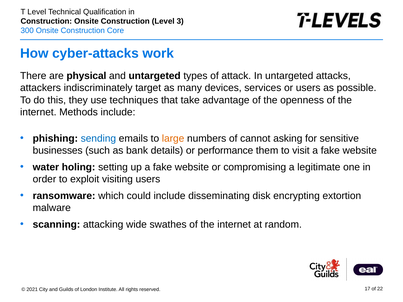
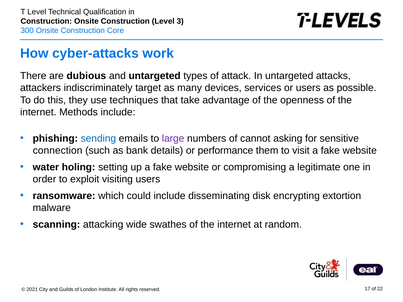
physical: physical -> dubious
large colour: orange -> purple
businesses: businesses -> connection
